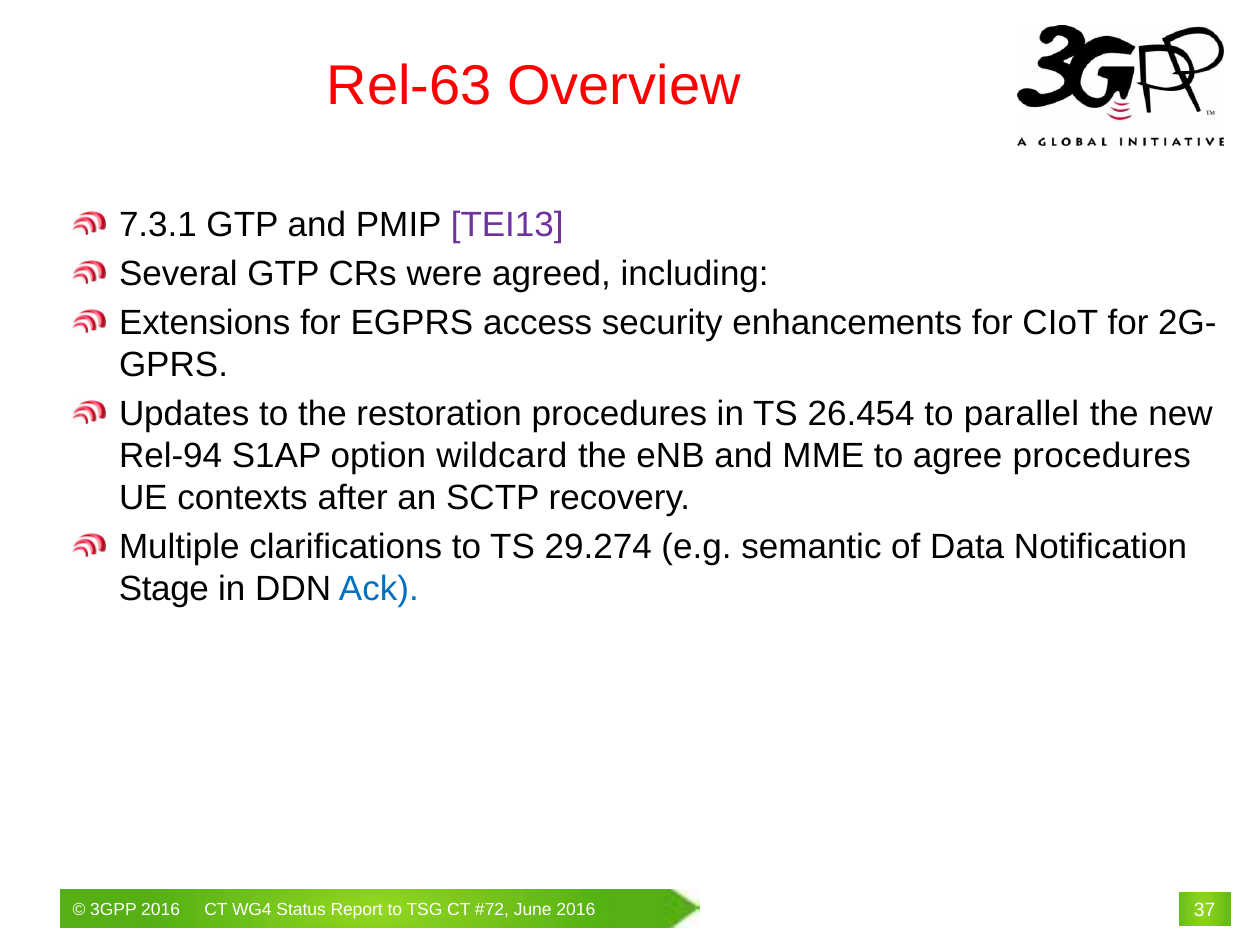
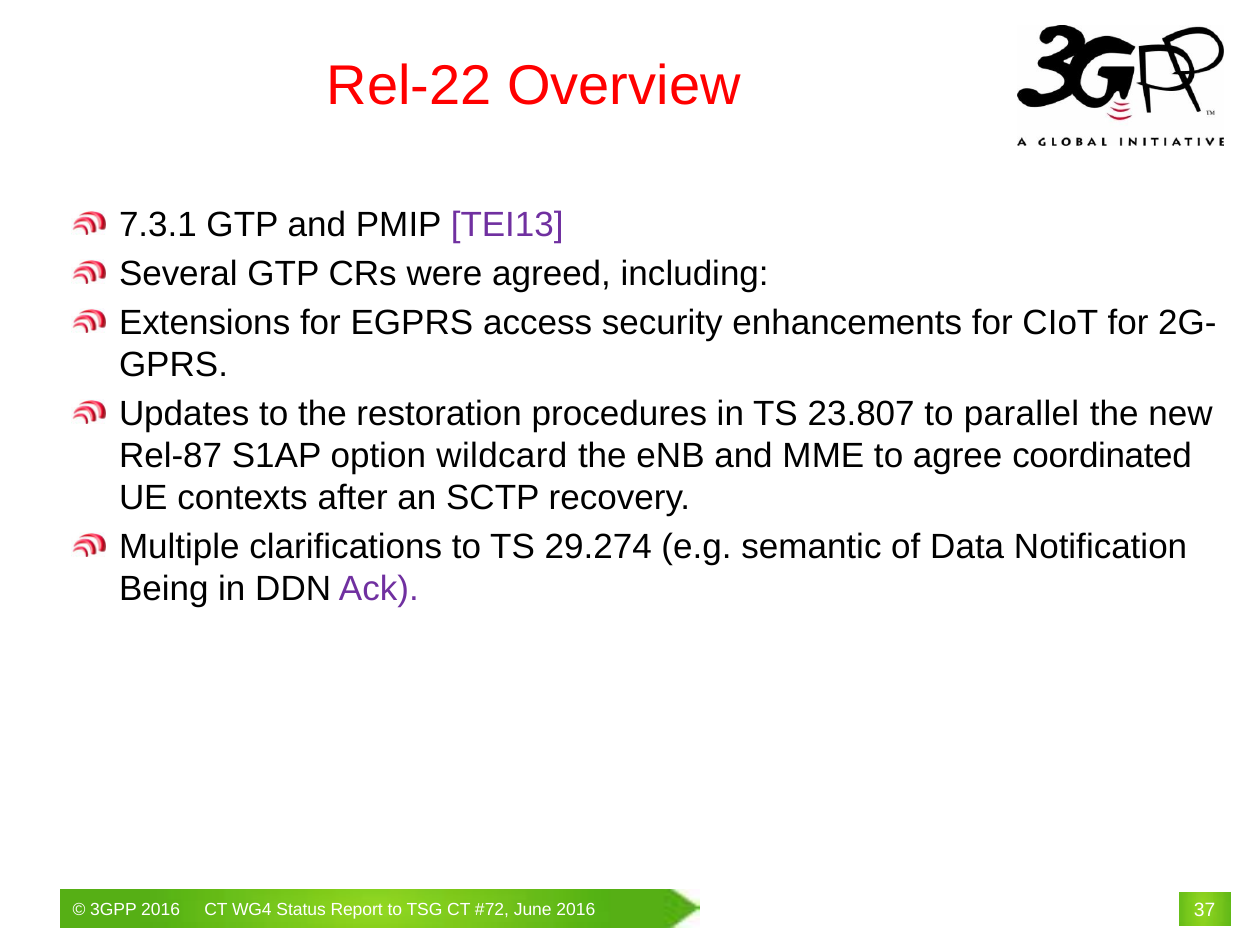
Rel-63: Rel-63 -> Rel-22
26.454: 26.454 -> 23.807
Rel-94: Rel-94 -> Rel-87
agree procedures: procedures -> coordinated
Stage: Stage -> Being
Ack colour: blue -> purple
